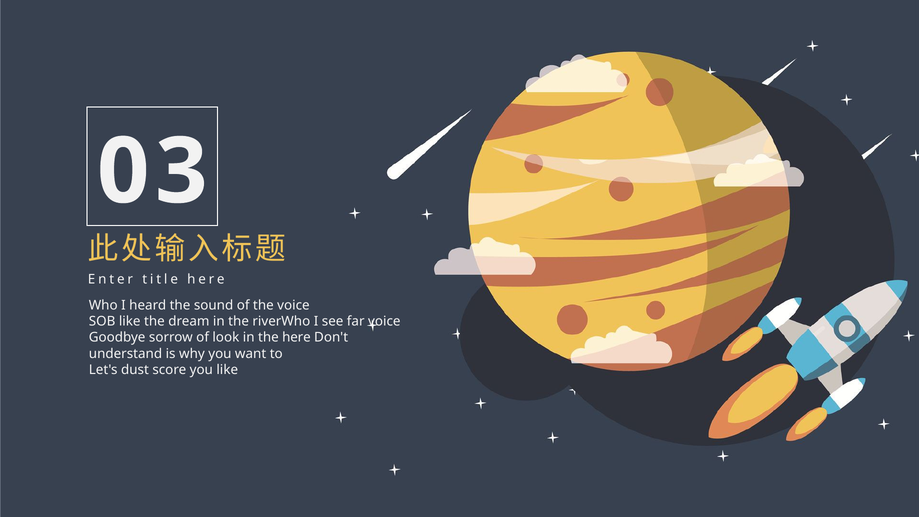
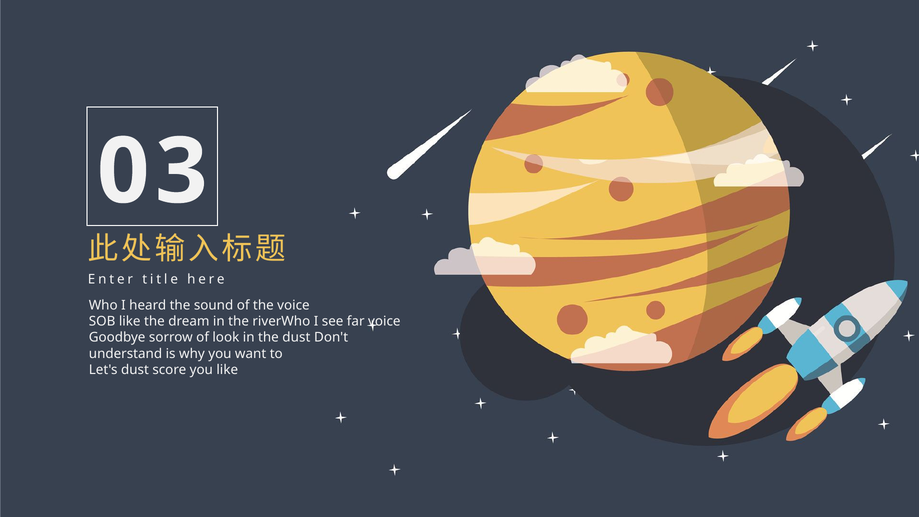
the here: here -> dust
